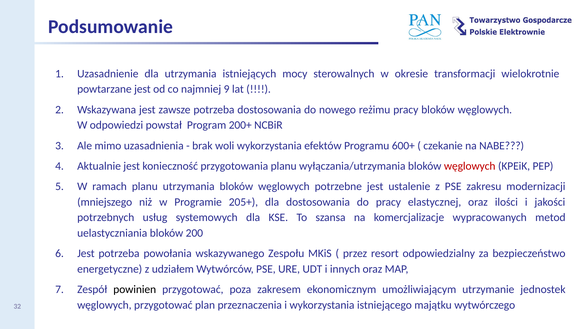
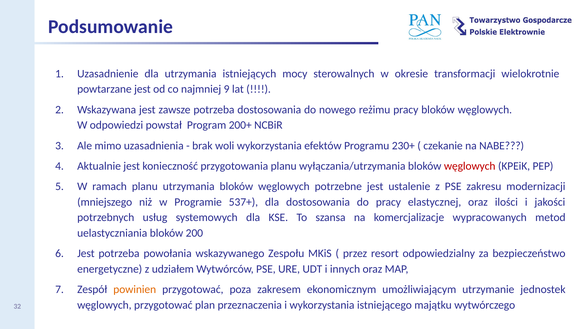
600+: 600+ -> 230+
205+: 205+ -> 537+
powinien colour: black -> orange
